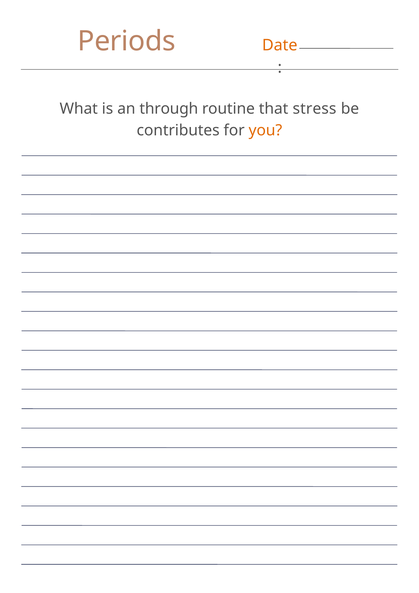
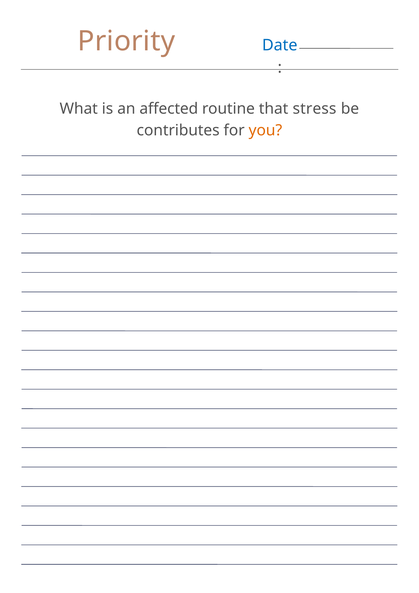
Periods: Periods -> Priority
Date colour: orange -> blue
through: through -> affected
